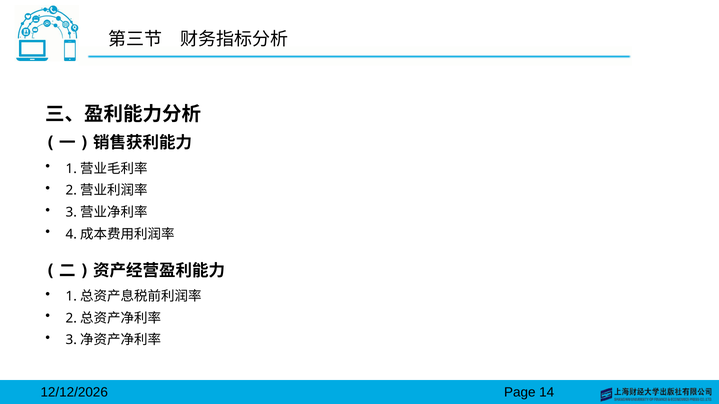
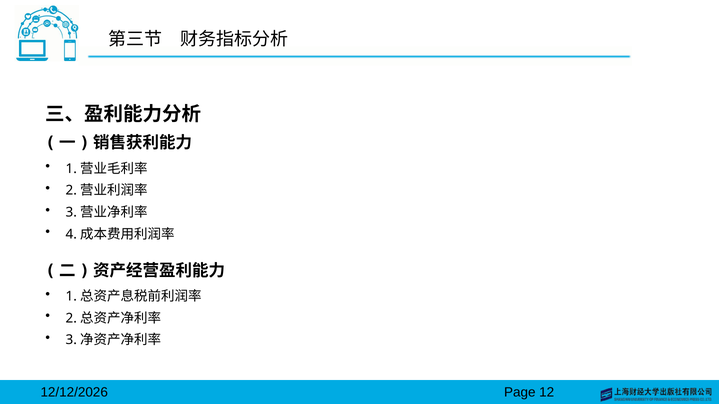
14: 14 -> 12
